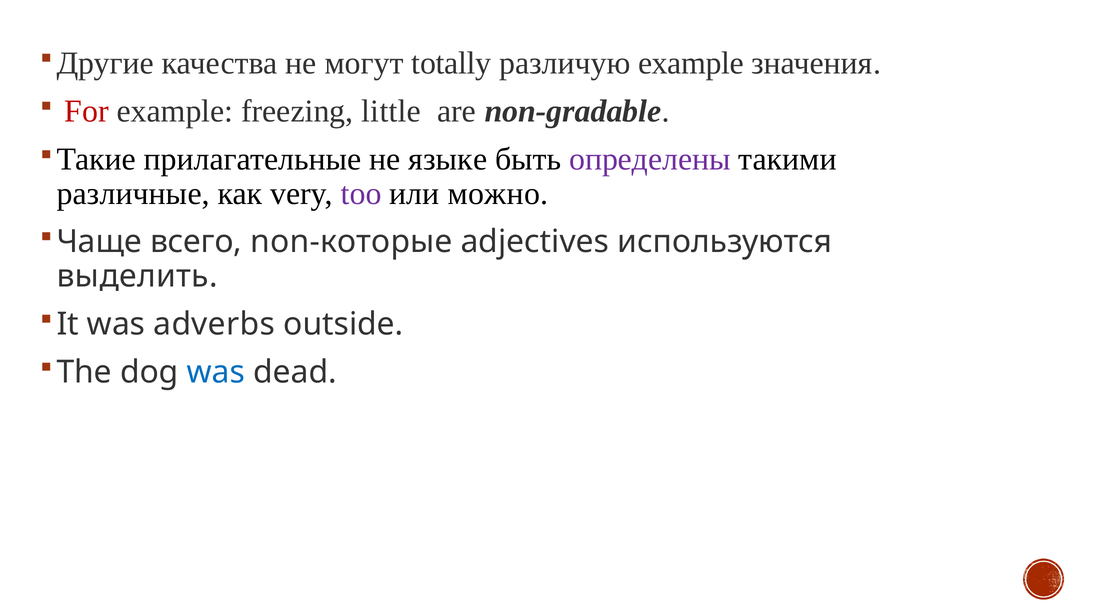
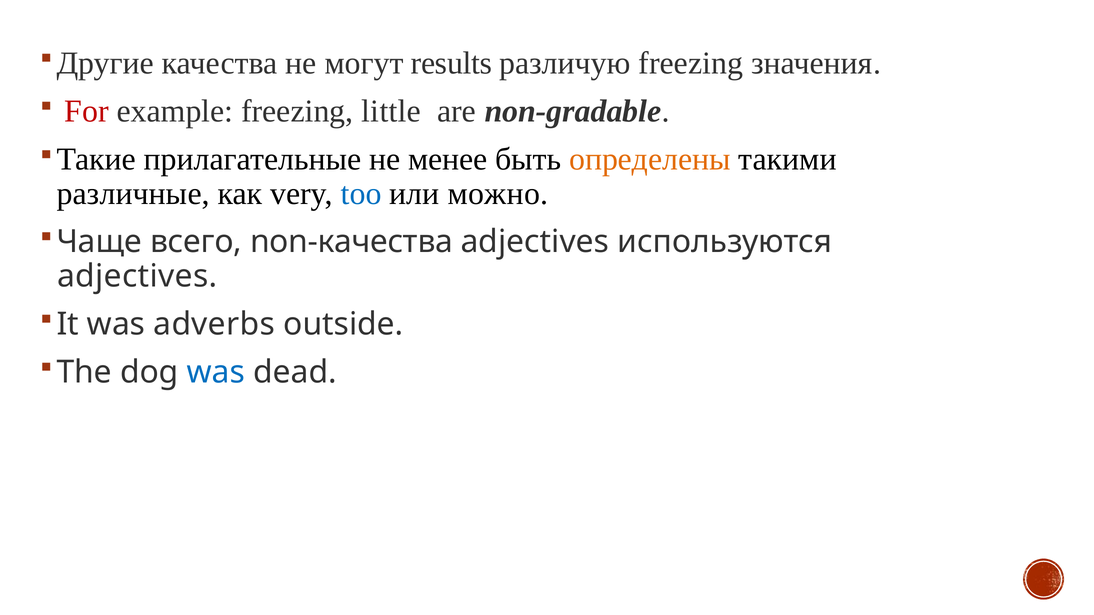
totally: totally -> results
различую example: example -> freezing
языке: языке -> менее
определены colour: purple -> orange
too colour: purple -> blue
non-которые: non-которые -> non-качества
выделить: выделить -> adjectives
